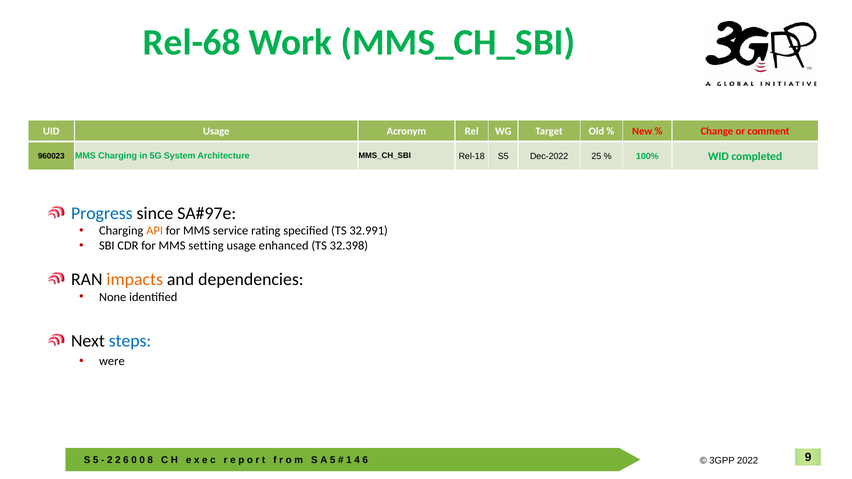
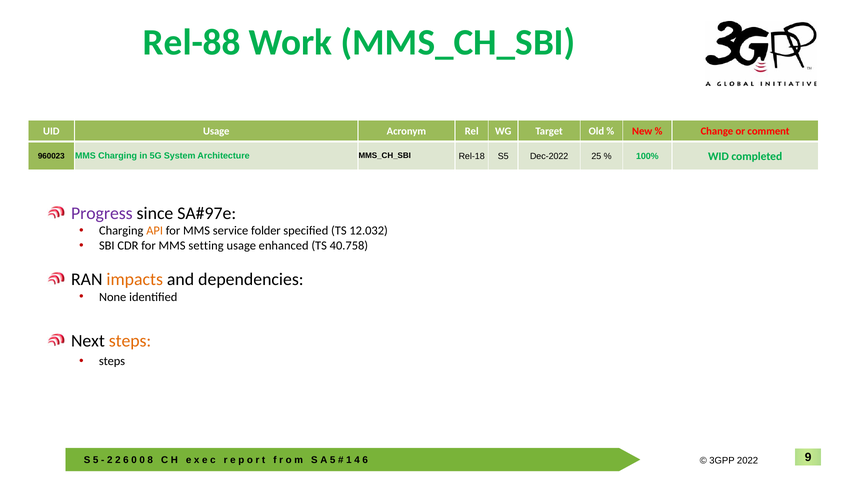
Rel-68: Rel-68 -> Rel-88
Progress colour: blue -> purple
rating: rating -> folder
32.991: 32.991 -> 12.032
32.398: 32.398 -> 40.758
steps at (130, 341) colour: blue -> orange
were at (112, 361): were -> steps
